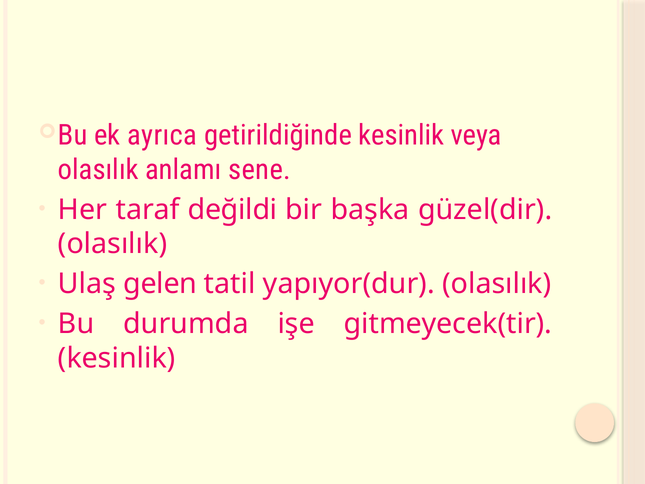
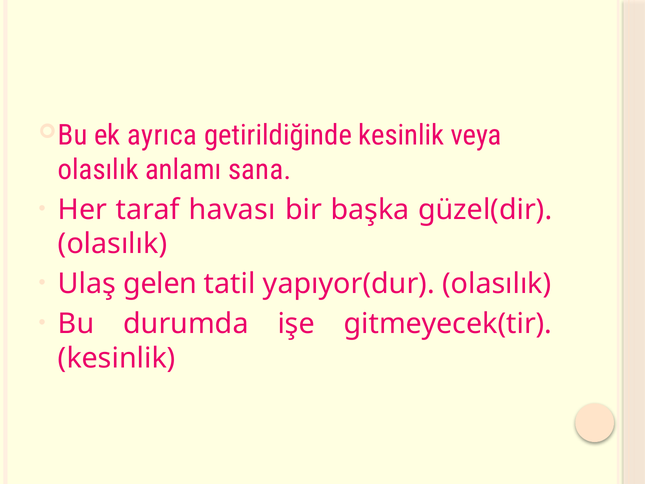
sene: sene -> sana
değildi: değildi -> havası
